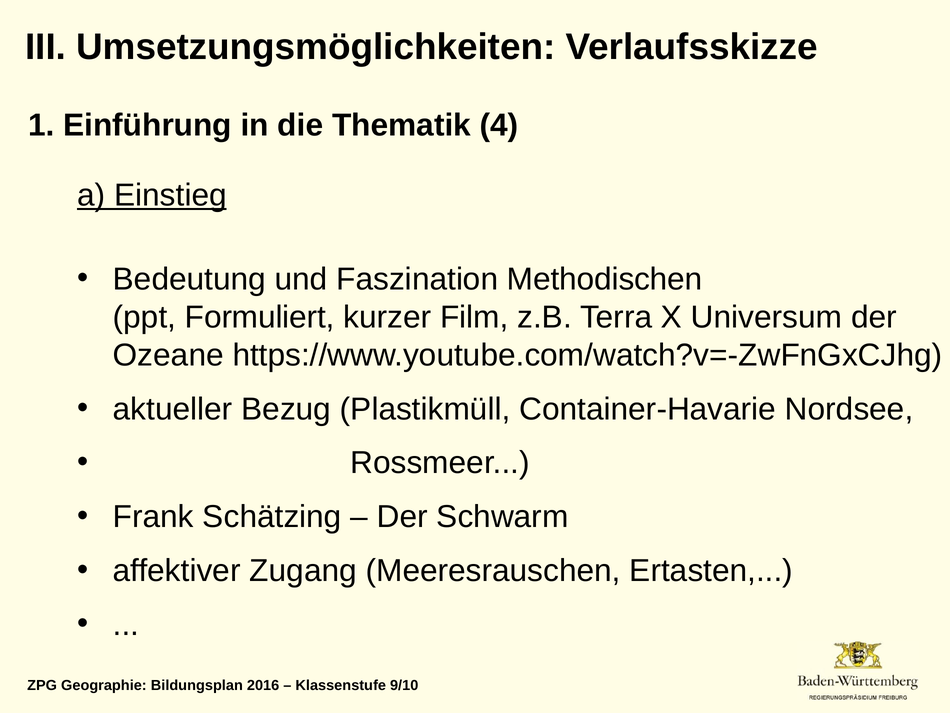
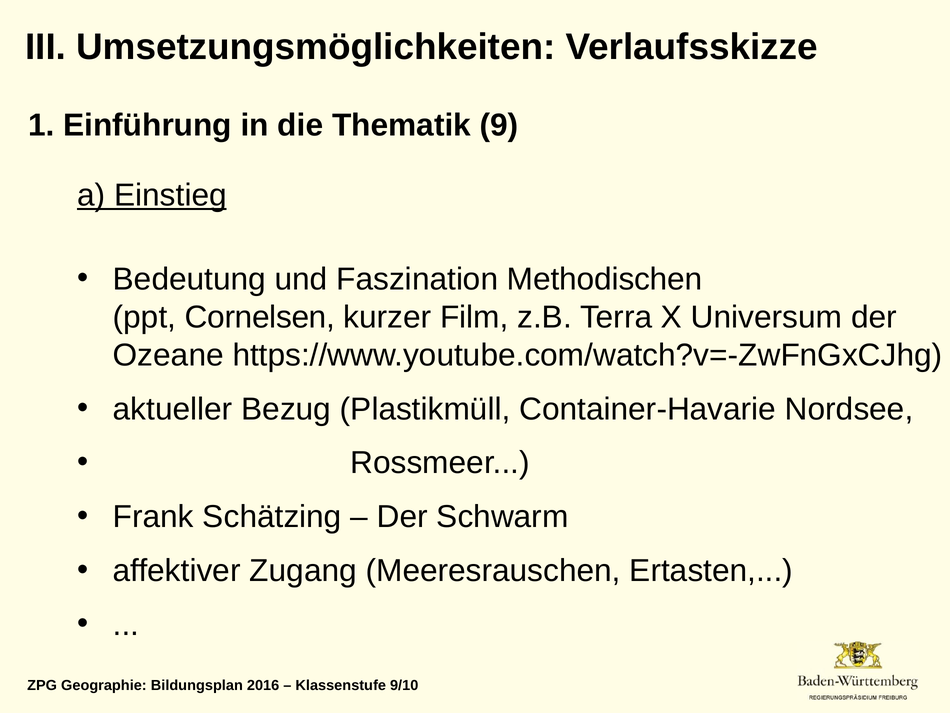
4: 4 -> 9
Formuliert: Formuliert -> Cornelsen
